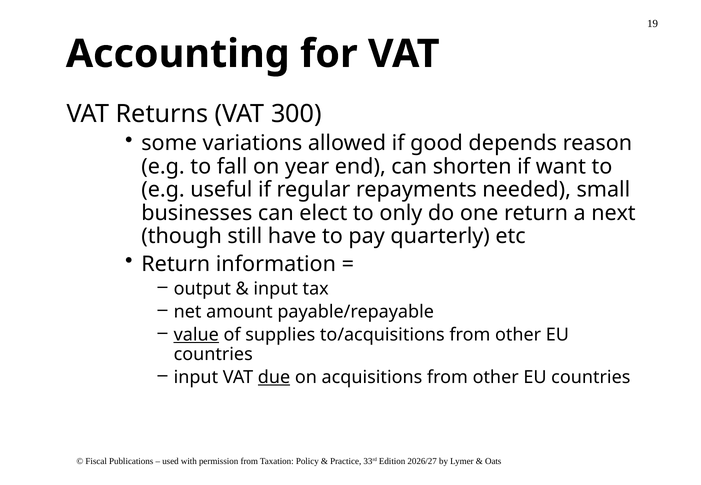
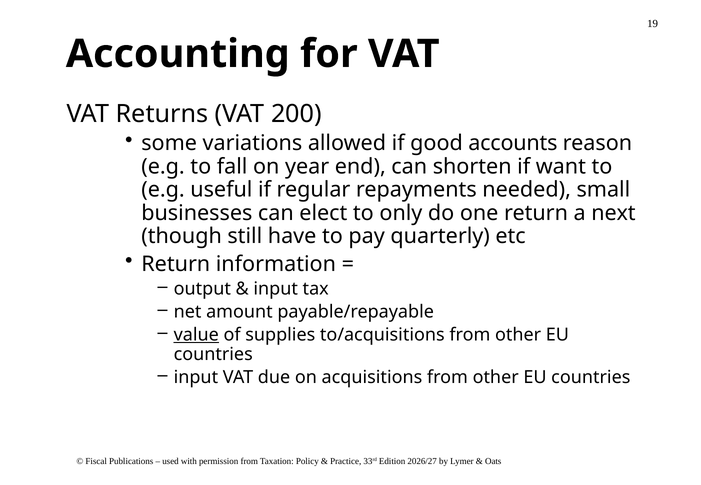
300: 300 -> 200
depends: depends -> accounts
due underline: present -> none
